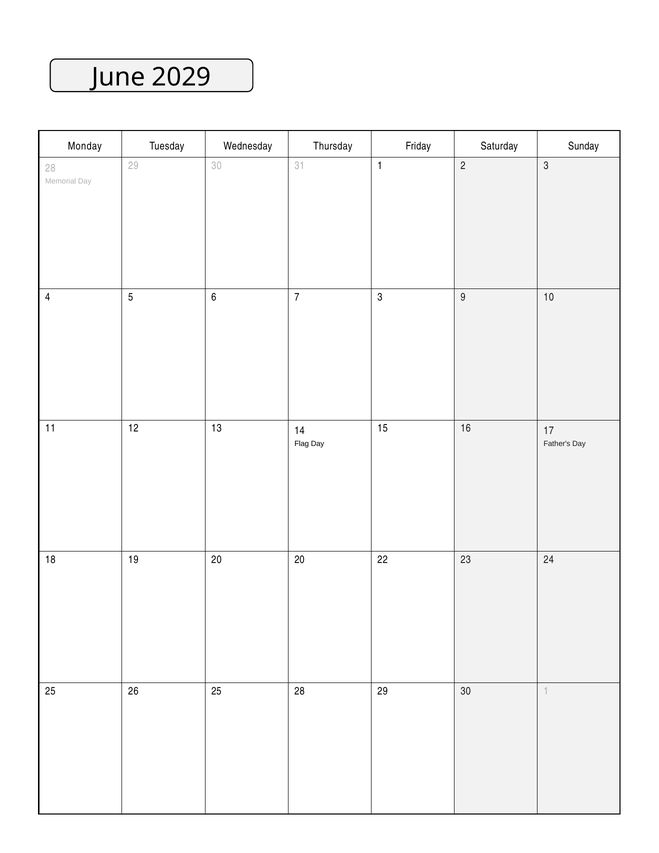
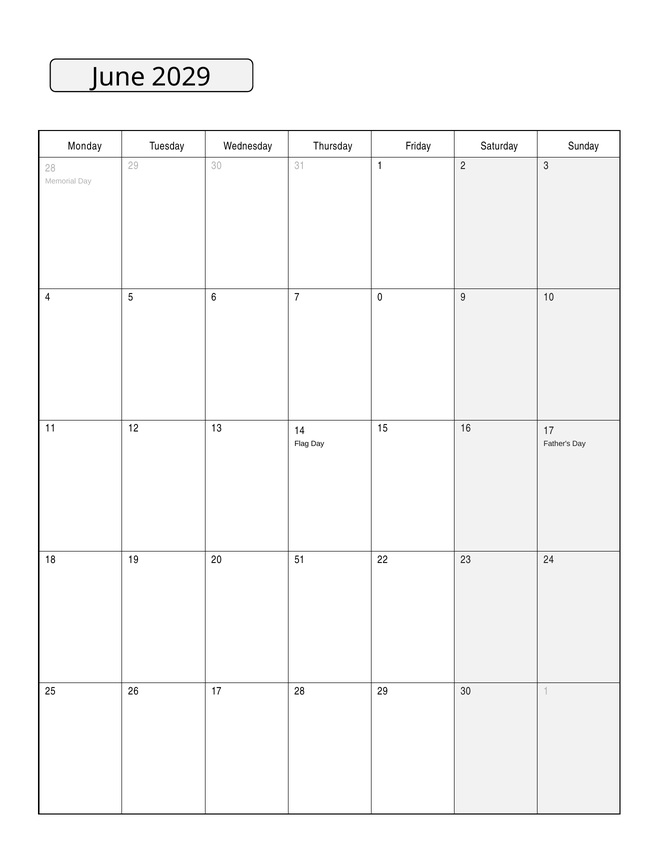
7 3: 3 -> 0
20 20: 20 -> 51
26 25: 25 -> 17
